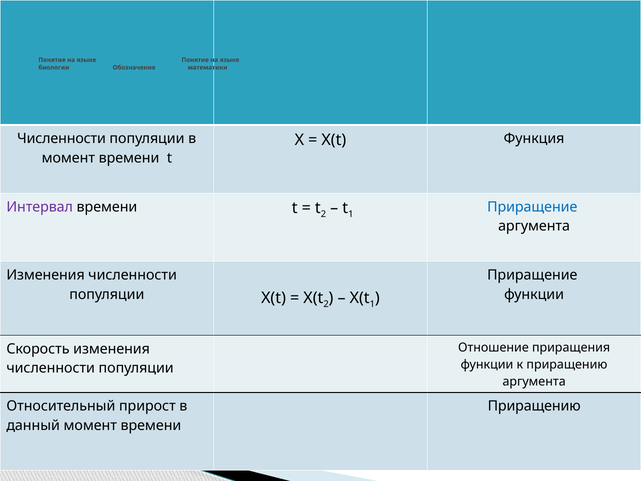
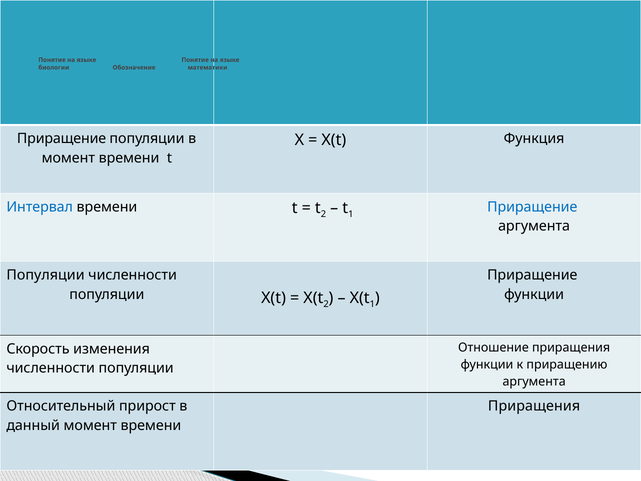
Численности at (62, 139): Численности -> Приращение
Интервал colour: purple -> blue
Изменения at (46, 275): Изменения -> Популяции
Приращению at (534, 406): Приращению -> Приращения
